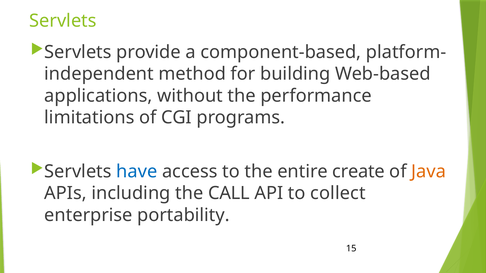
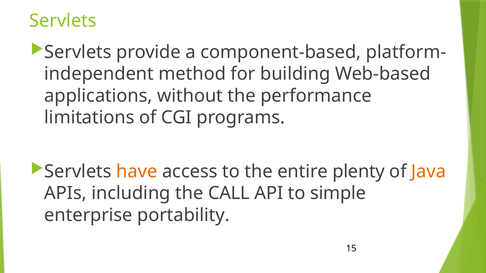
have colour: blue -> orange
create: create -> plenty
collect: collect -> simple
